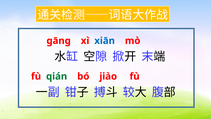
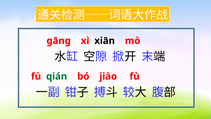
xiān colour: blue -> black
